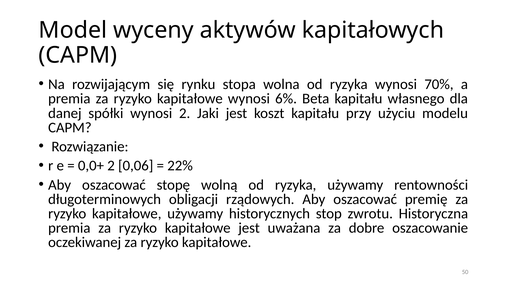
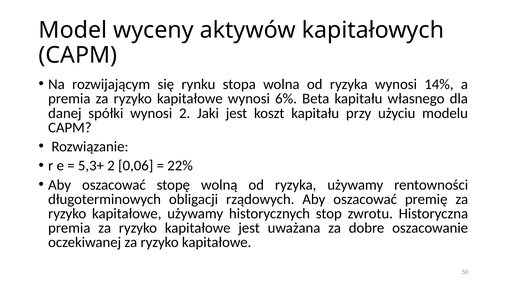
70%: 70% -> 14%
0,0+: 0,0+ -> 5,3+
